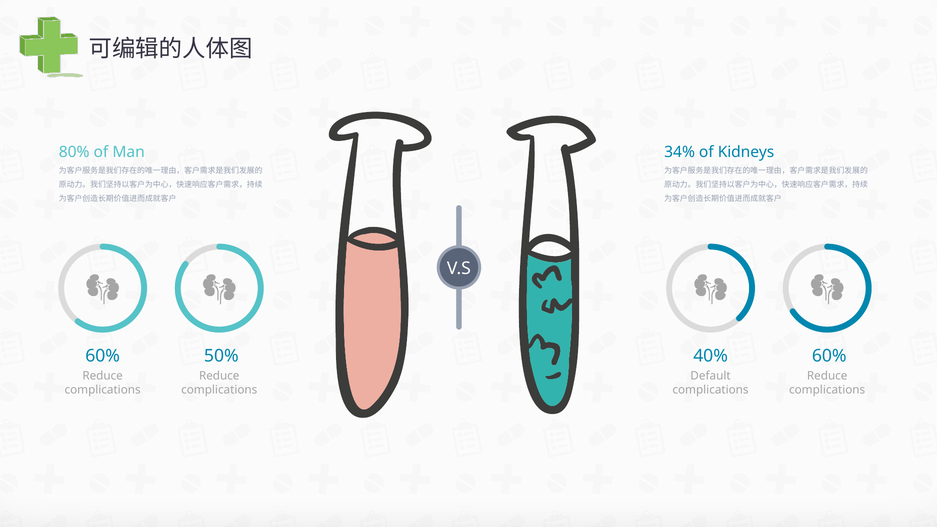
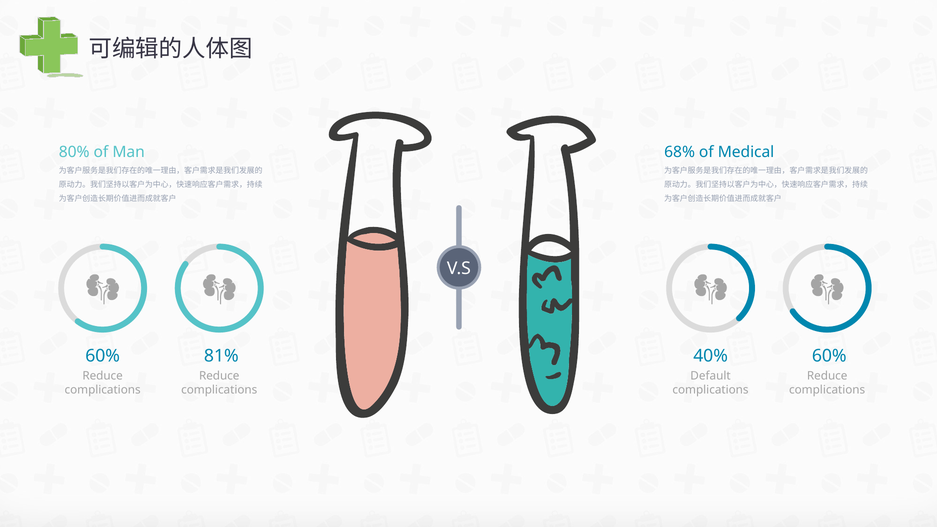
34%: 34% -> 68%
Kidneys: Kidneys -> Medical
50%: 50% -> 81%
